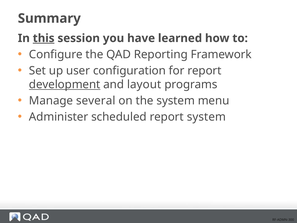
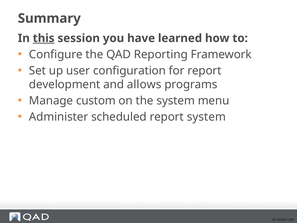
development underline: present -> none
layout: layout -> allows
several: several -> custom
